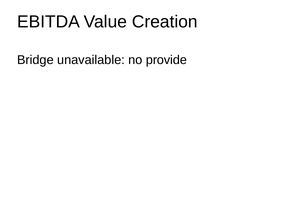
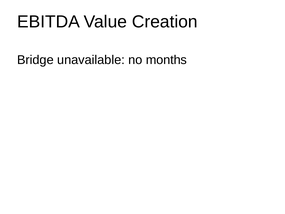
provide: provide -> months
